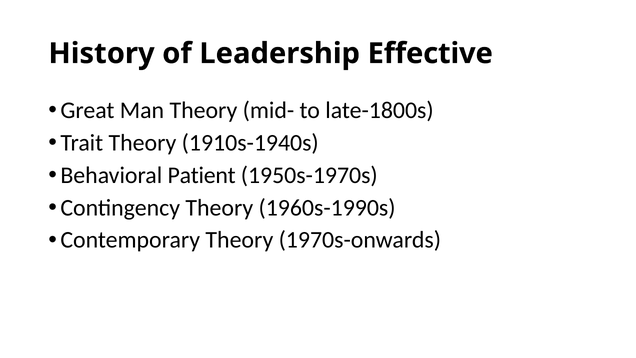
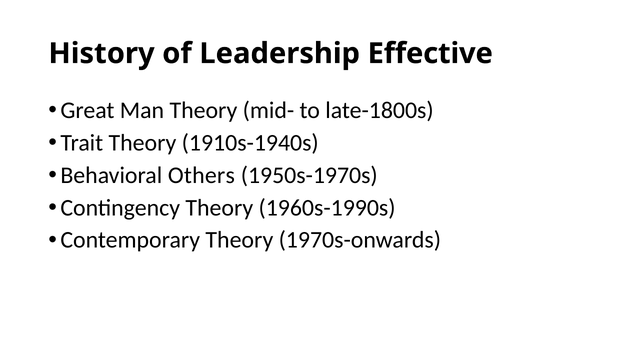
Patient: Patient -> Others
